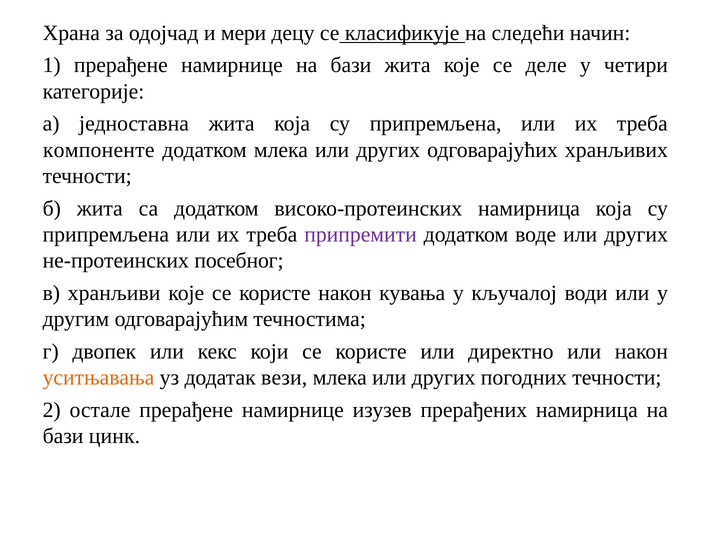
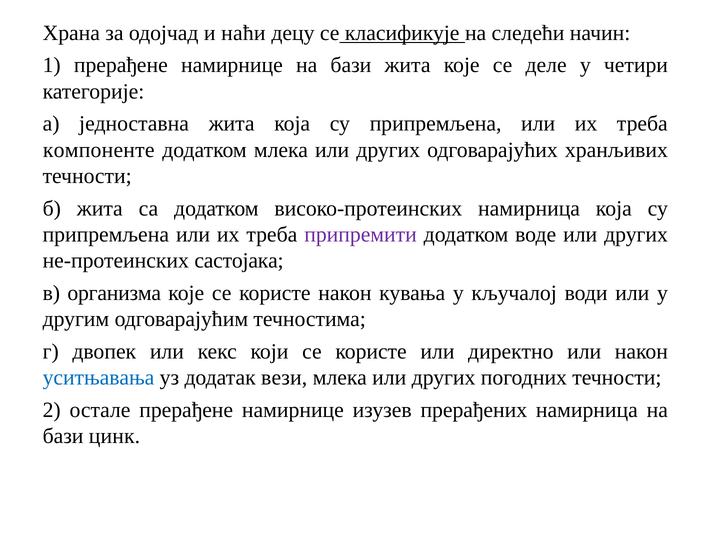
мери: мери -> наћи
посебног: посебног -> састојака
хранљиви: хранљиви -> организма
уситњавања colour: orange -> blue
